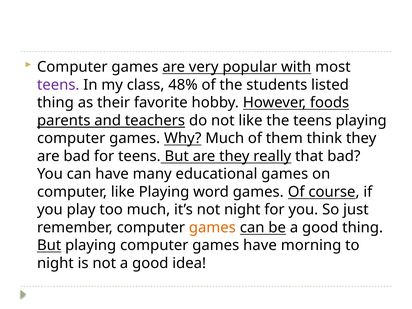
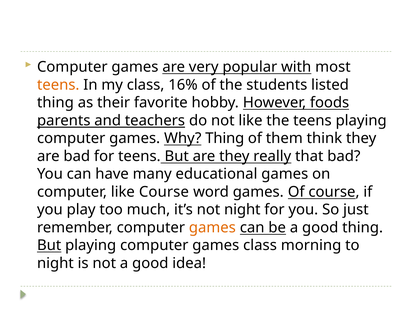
teens at (58, 85) colour: purple -> orange
48%: 48% -> 16%
Why Much: Much -> Thing
like Playing: Playing -> Course
games have: have -> class
